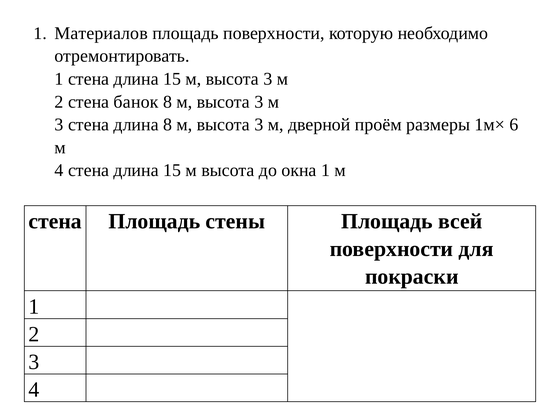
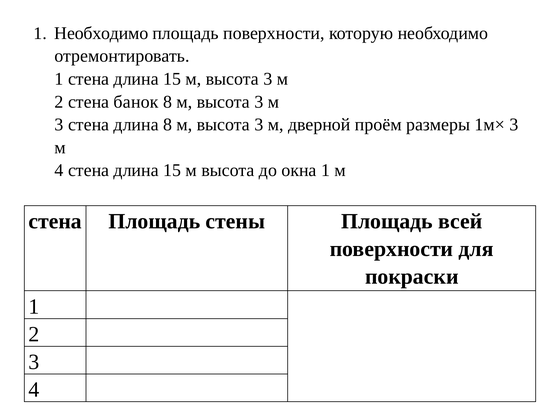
1 Материалов: Материалов -> Необходимо
1м× 6: 6 -> 3
